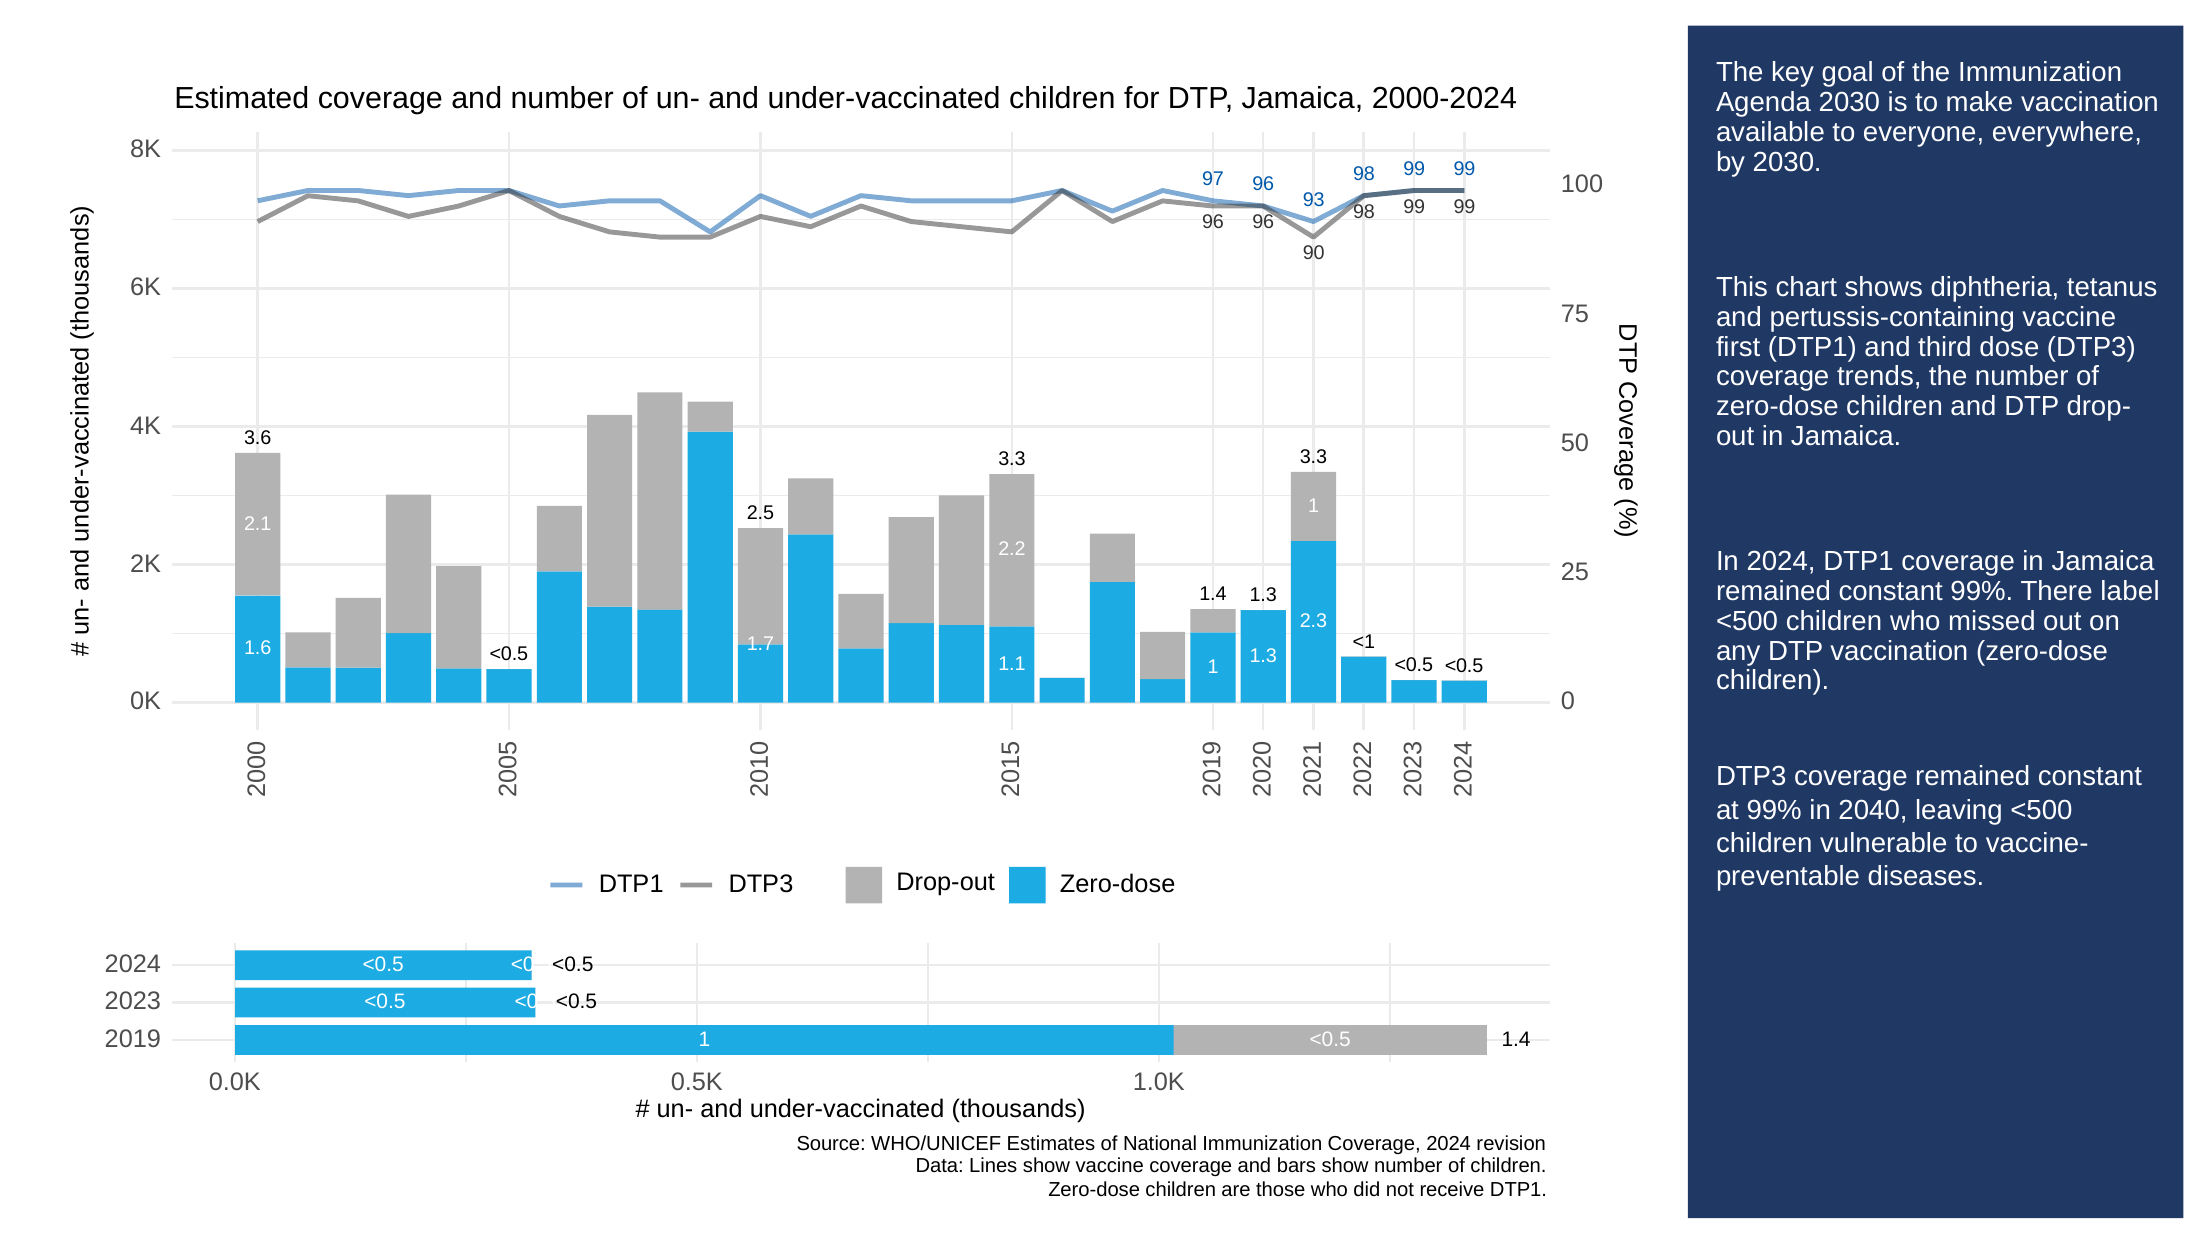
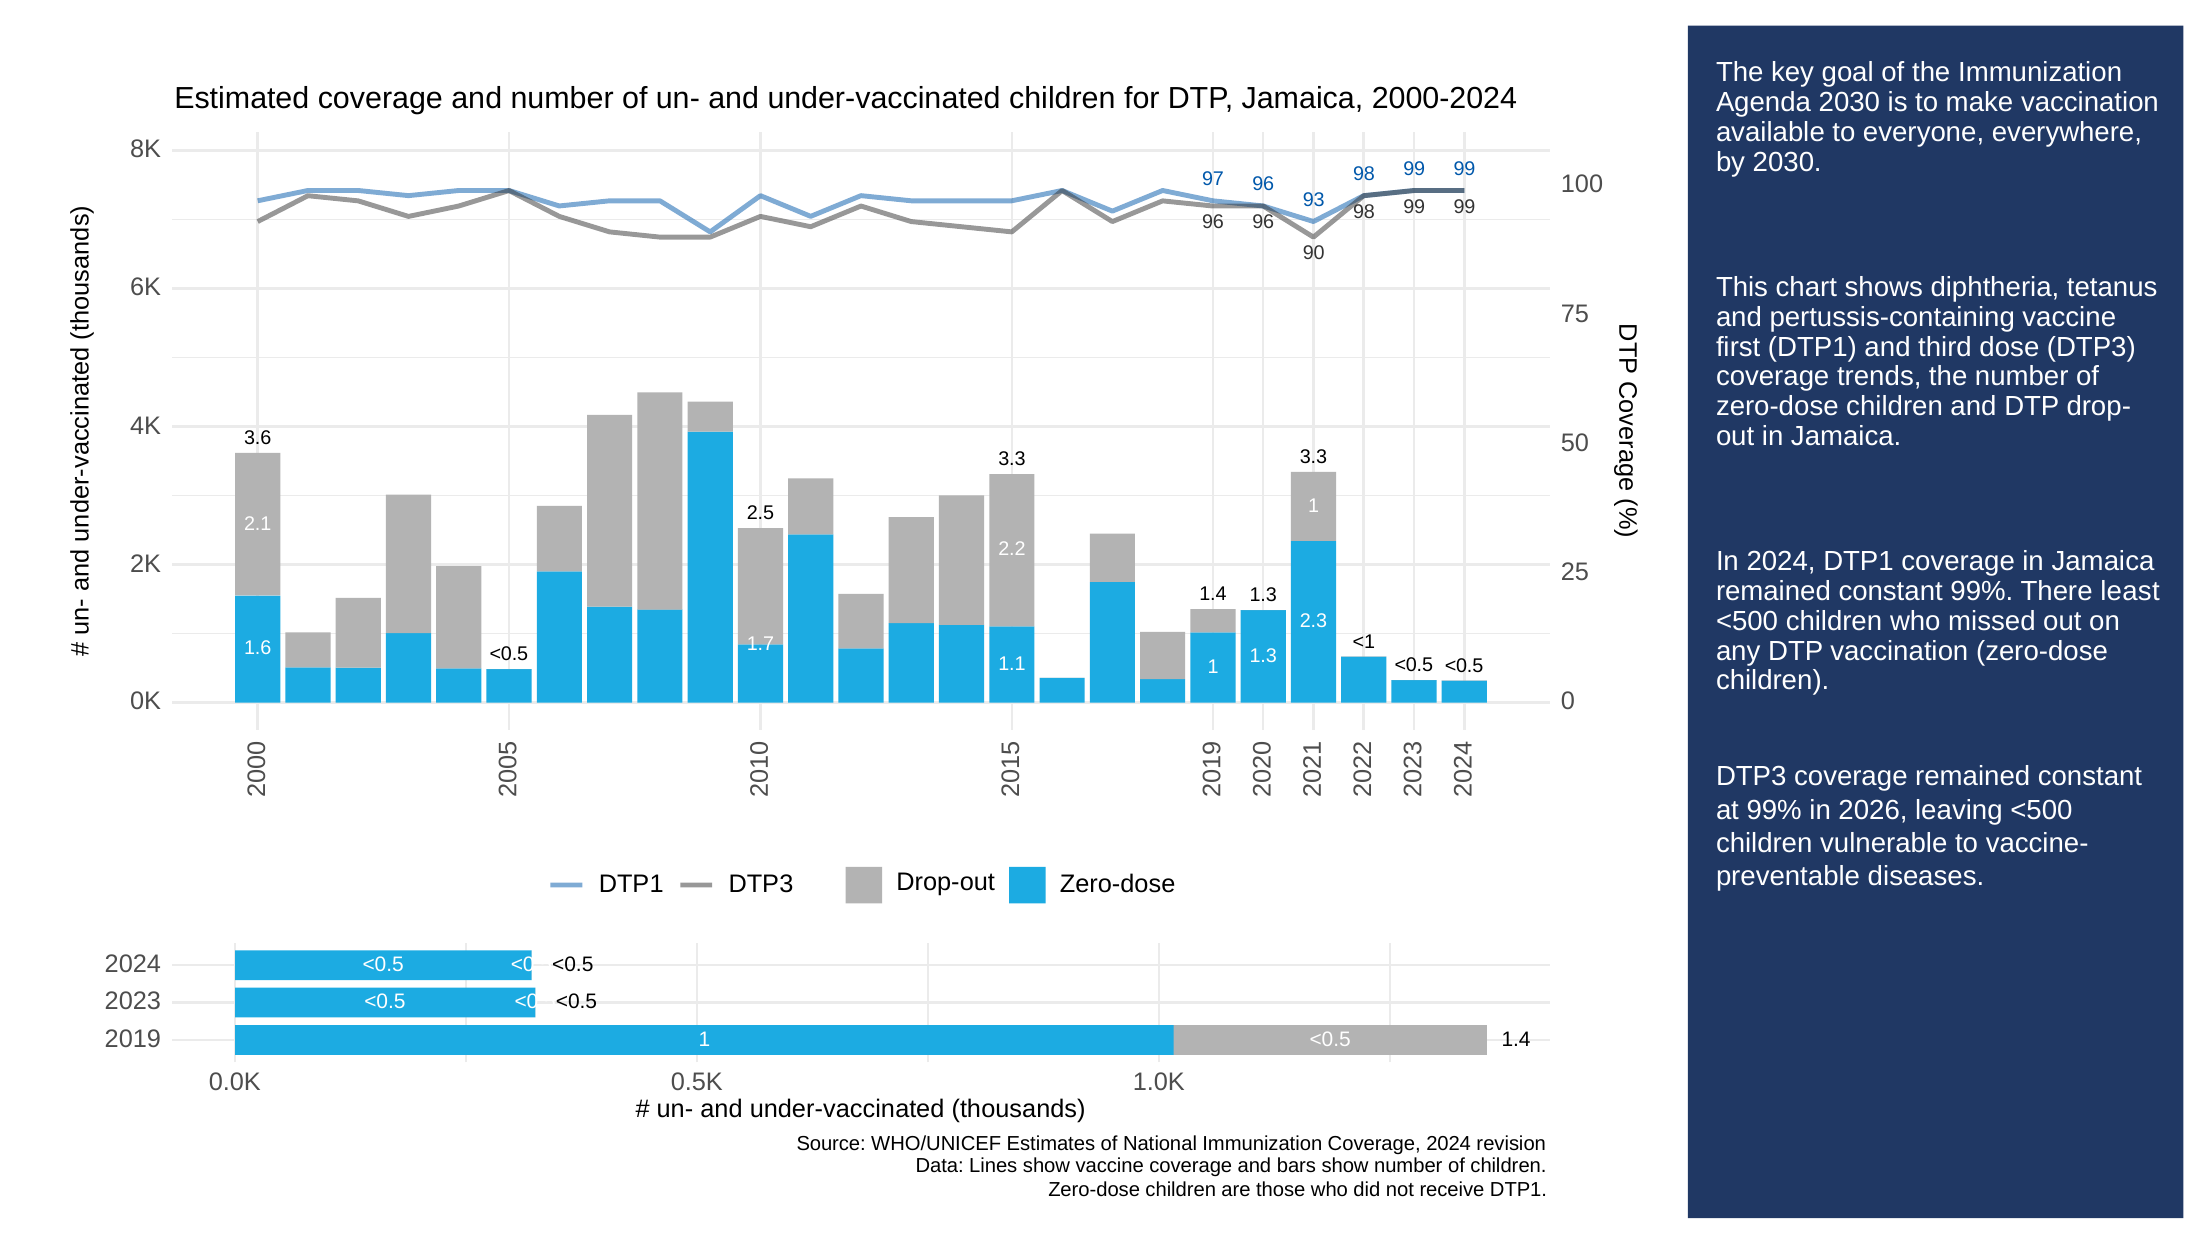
label: label -> least
2040: 2040 -> 2026
